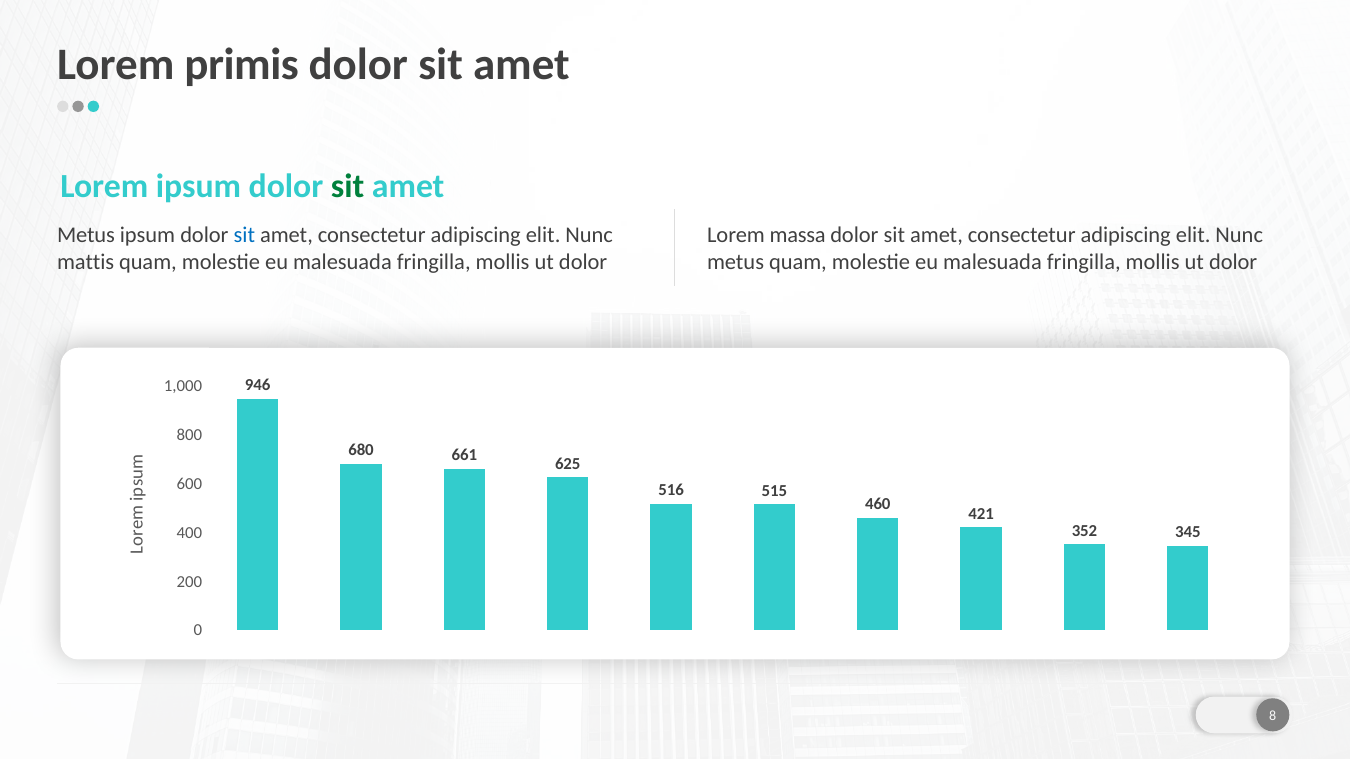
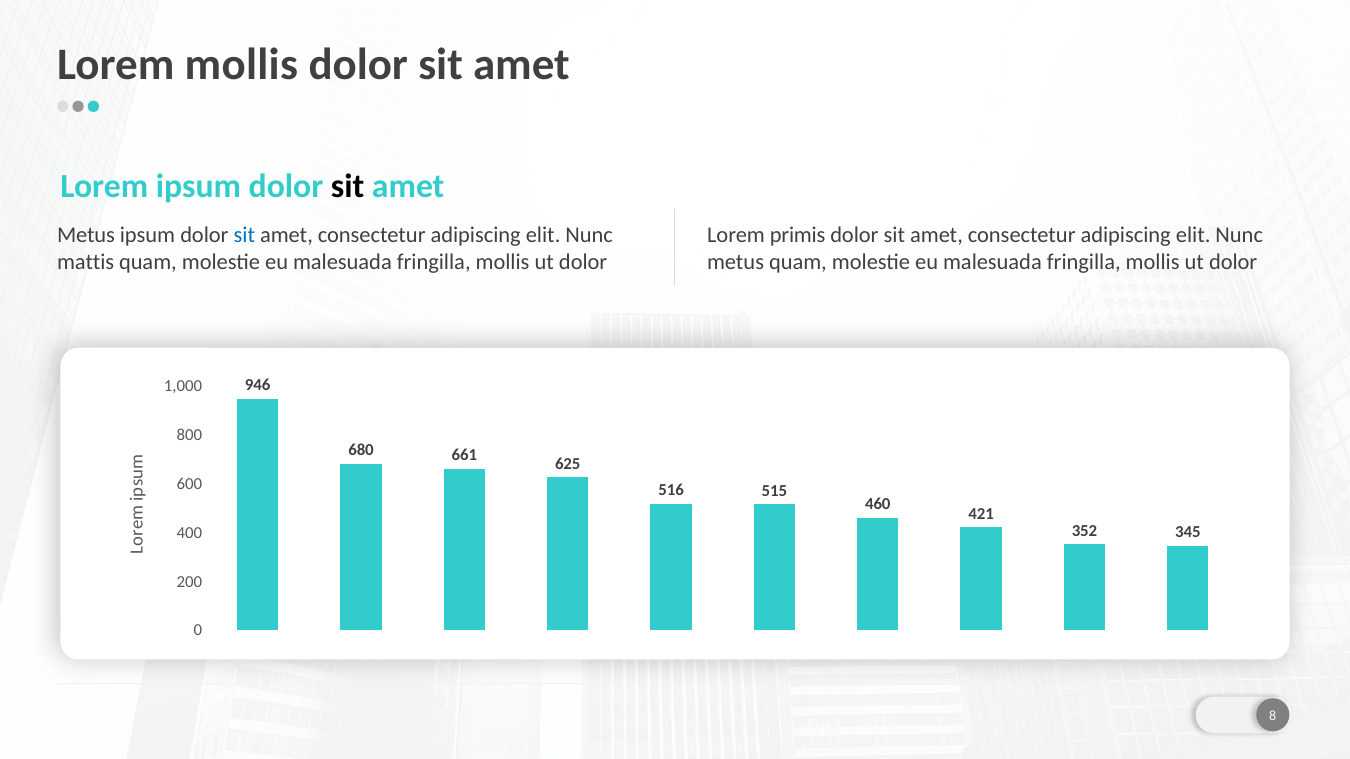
Lorem primis: primis -> mollis
sit at (348, 186) colour: green -> black
massa: massa -> primis
